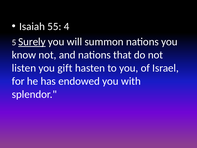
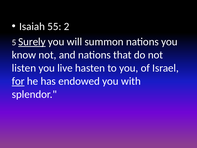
4: 4 -> 2
gift: gift -> live
for underline: none -> present
